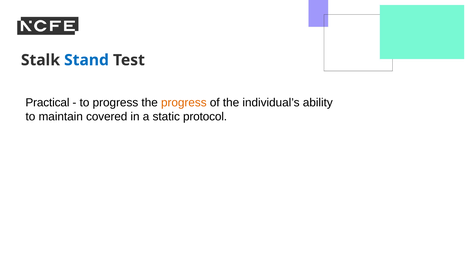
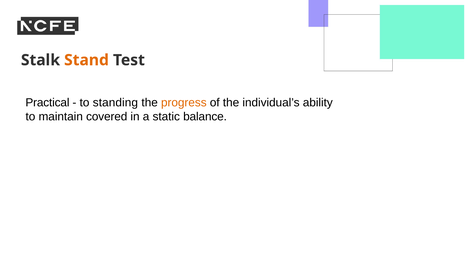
Stand colour: blue -> orange
to progress: progress -> standing
protocol: protocol -> balance
